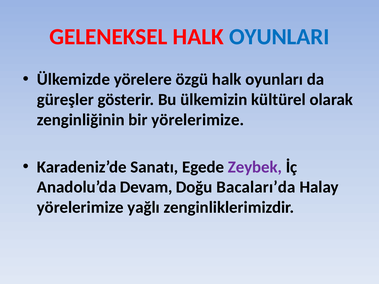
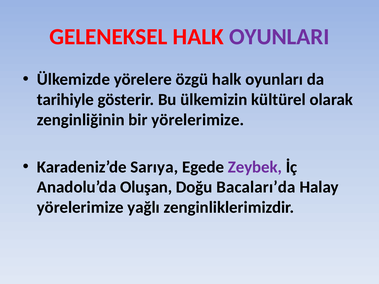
OYUNLARI colour: blue -> purple
güreşler: güreşler -> tarihiyle
Sanatı: Sanatı -> Sarıya
Devam: Devam -> Oluşan
